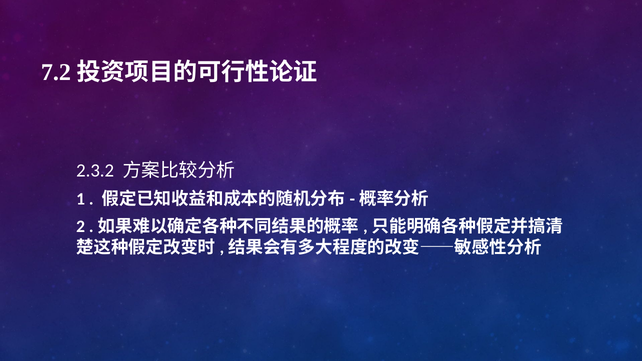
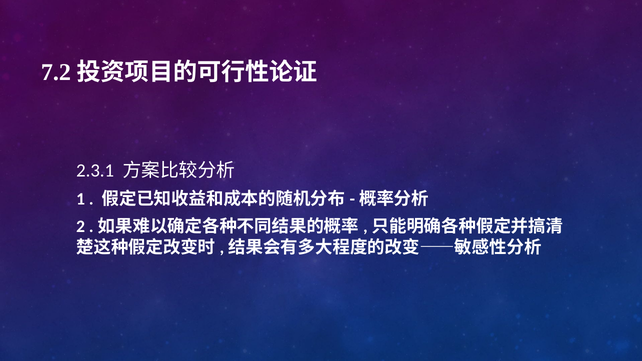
2.3.2: 2.3.2 -> 2.3.1
